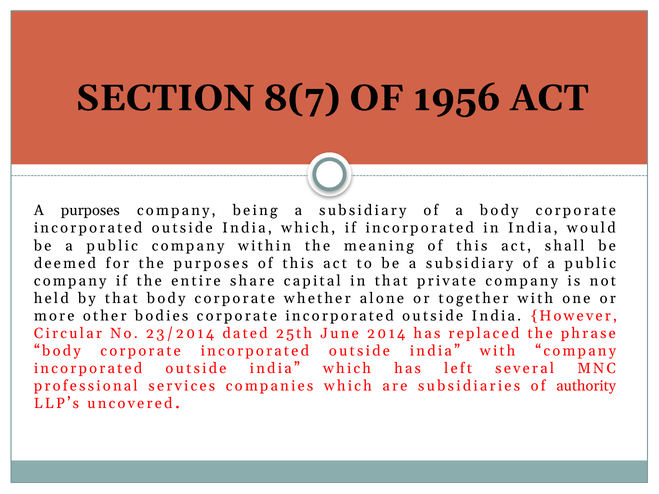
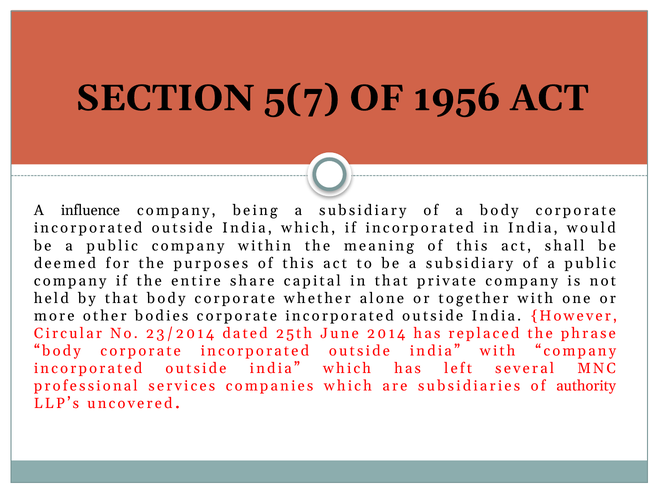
8(7: 8(7 -> 5(7
A purposes: purposes -> influence
